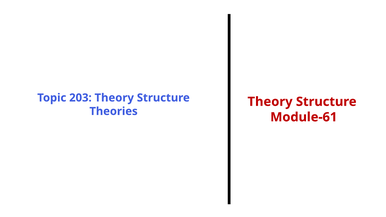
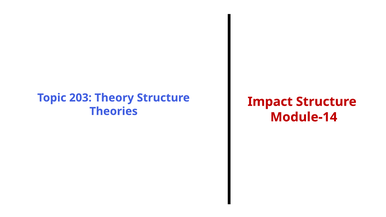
Theory at (270, 102): Theory -> Impact
Module-61: Module-61 -> Module-14
